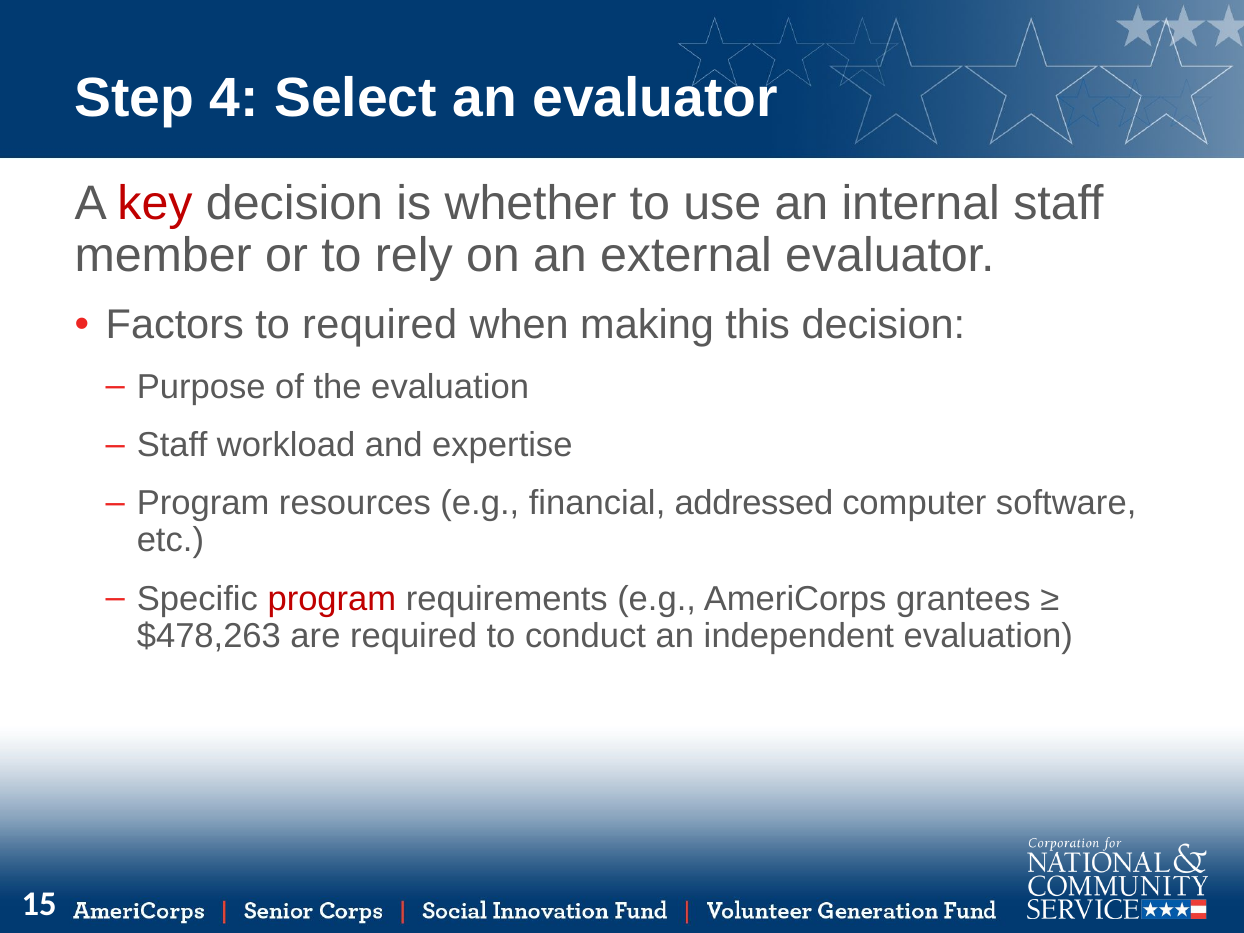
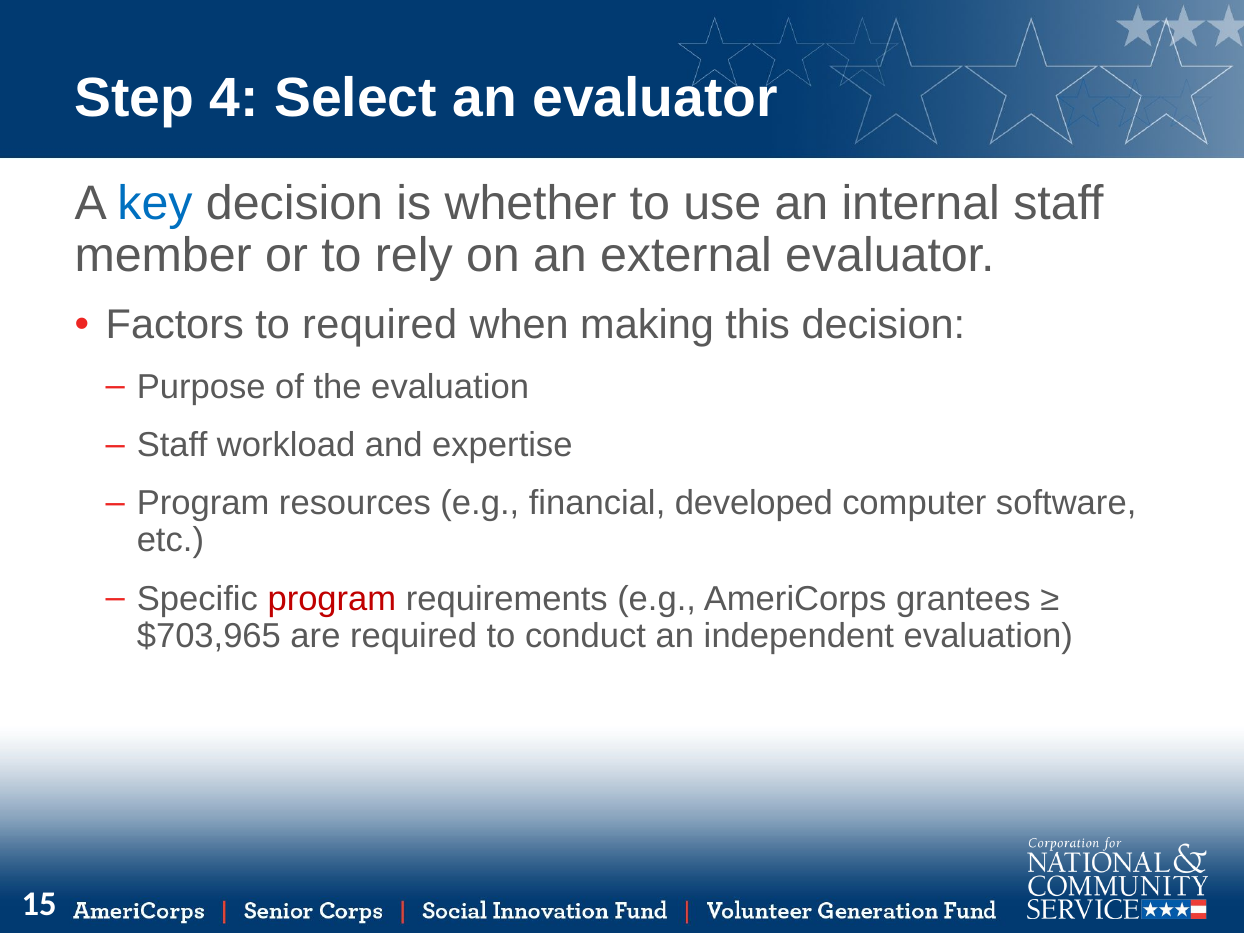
key colour: red -> blue
addressed: addressed -> developed
$478,263: $478,263 -> $703,965
